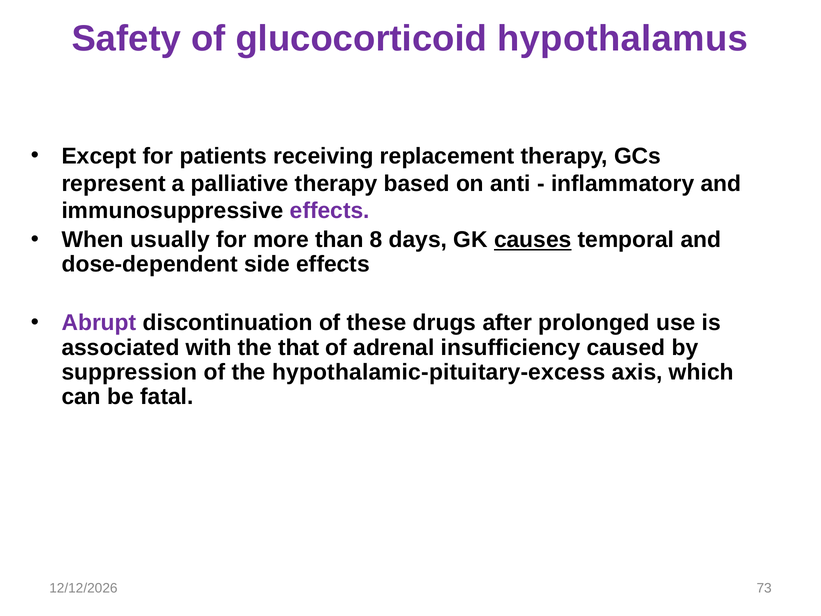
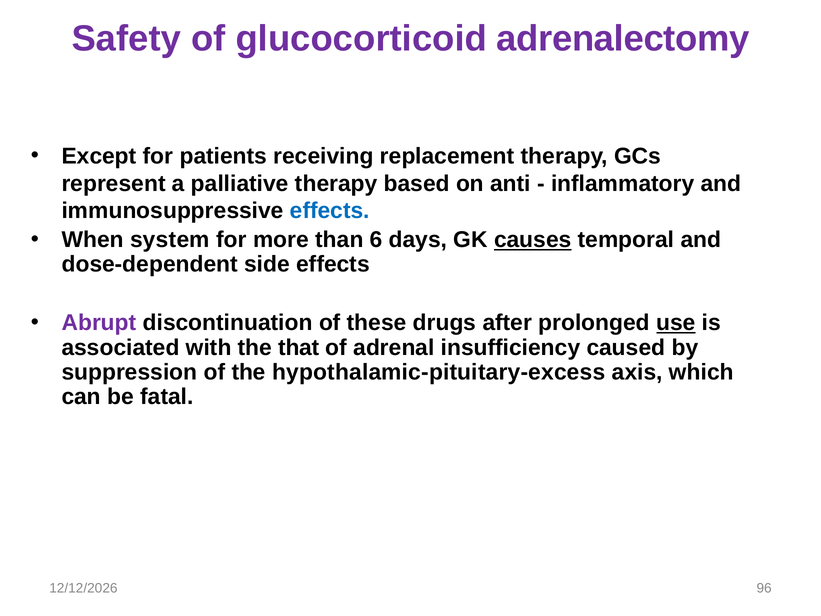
hypothalamus: hypothalamus -> adrenalectomy
effects at (330, 211) colour: purple -> blue
usually: usually -> system
8: 8 -> 6
use underline: none -> present
73: 73 -> 96
